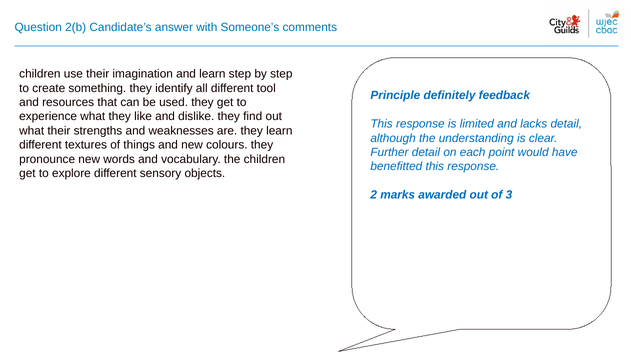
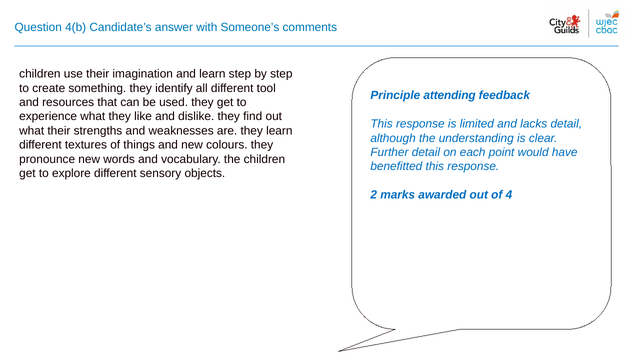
2(b: 2(b -> 4(b
definitely: definitely -> attending
3: 3 -> 4
